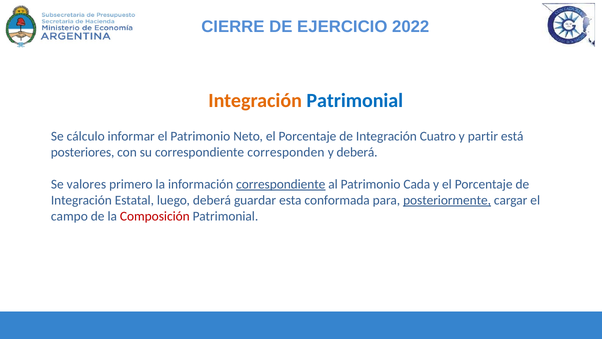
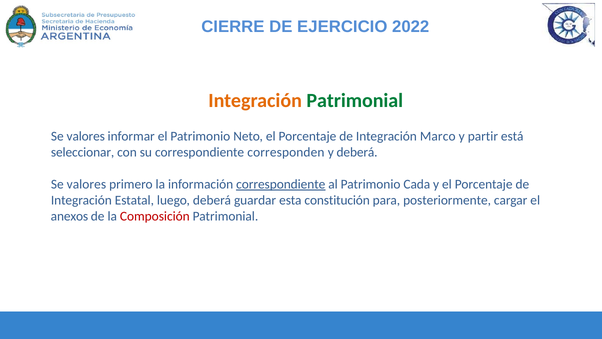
Patrimonial at (355, 100) colour: blue -> green
cálculo at (86, 136): cálculo -> valores
Cuatro: Cuatro -> Marco
posteriores: posteriores -> seleccionar
conformada: conformada -> constitución
posteriormente underline: present -> none
campo: campo -> anexos
